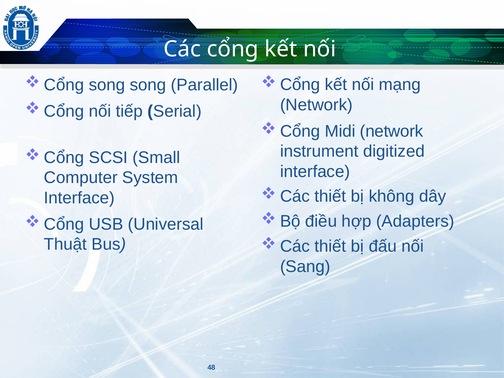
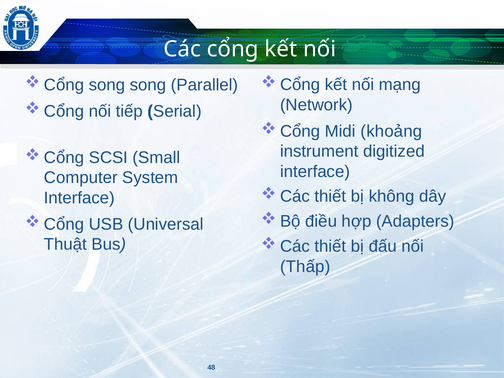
Midi network: network -> khoảng
Sang: Sang -> Thấp
